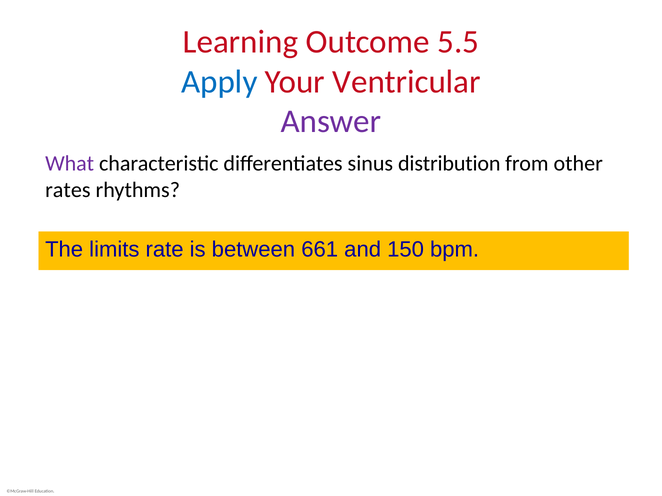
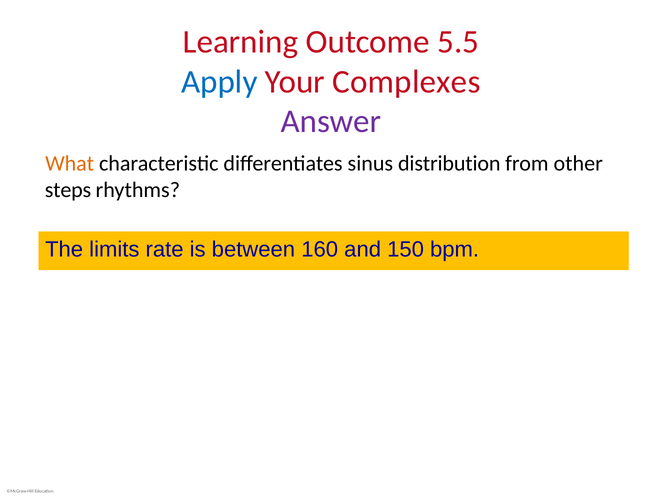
Ventricular: Ventricular -> Complexes
What colour: purple -> orange
rates: rates -> steps
661: 661 -> 160
